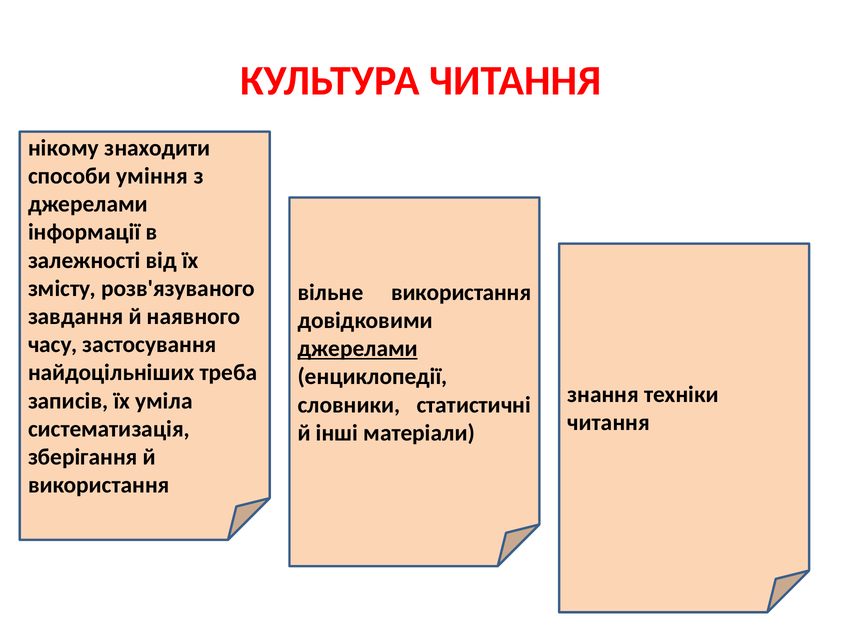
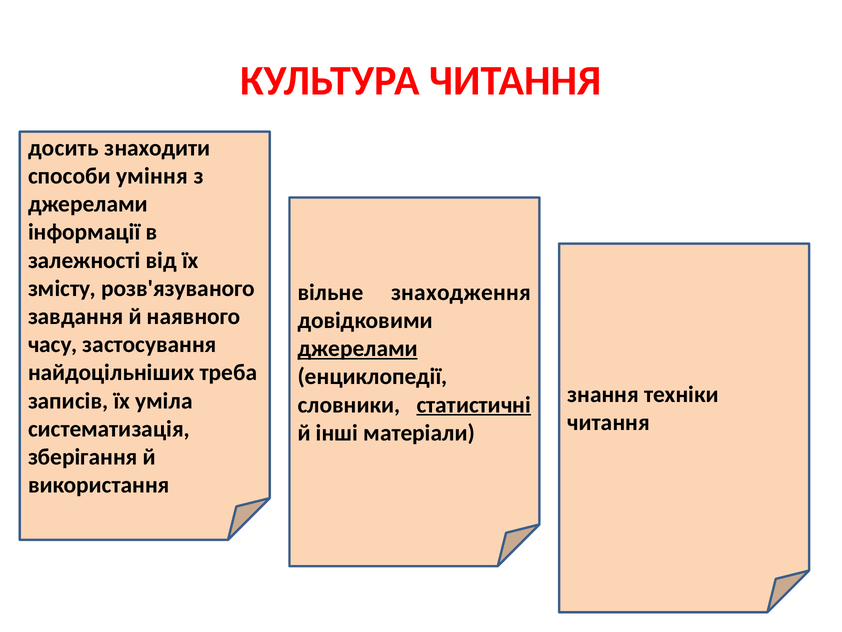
нікому: нікому -> досить
вільне використання: використання -> знаходження
статистичні underline: none -> present
